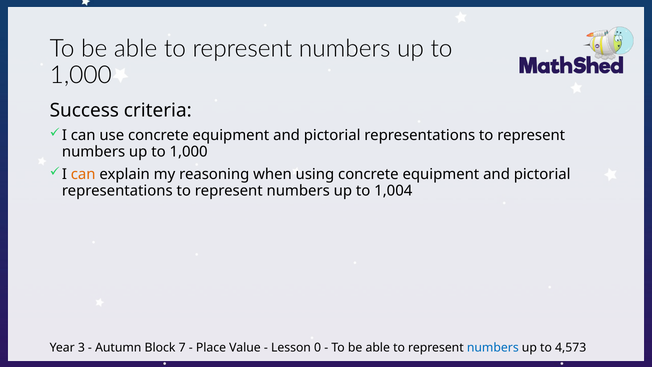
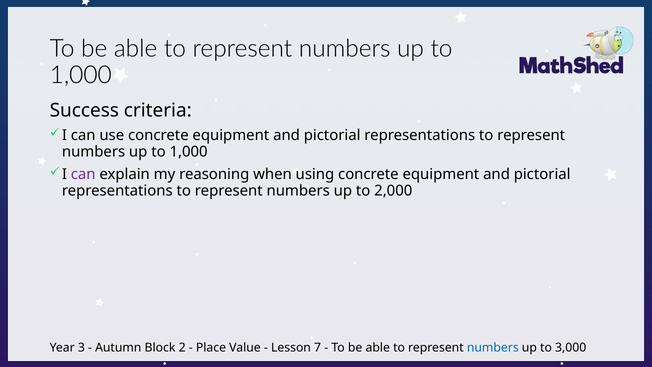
can at (83, 174) colour: orange -> purple
1,004: 1,004 -> 2,000
7: 7 -> 2
0: 0 -> 7
4,573: 4,573 -> 3,000
